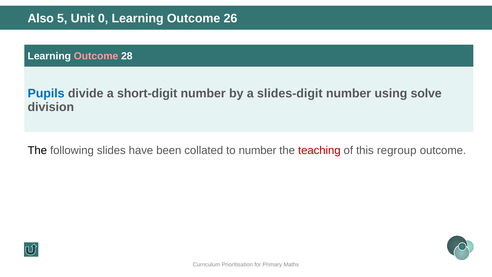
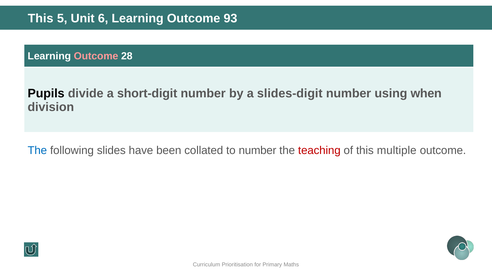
Also at (41, 18): Also -> This
0: 0 -> 6
26: 26 -> 93
Pupils colour: blue -> black
solve: solve -> when
The at (37, 150) colour: black -> blue
regroup: regroup -> multiple
